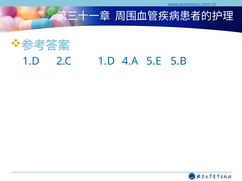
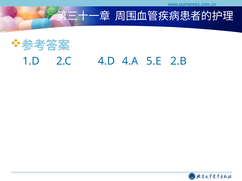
2.C 1.D: 1.D -> 4.D
5.B: 5.B -> 2.B
